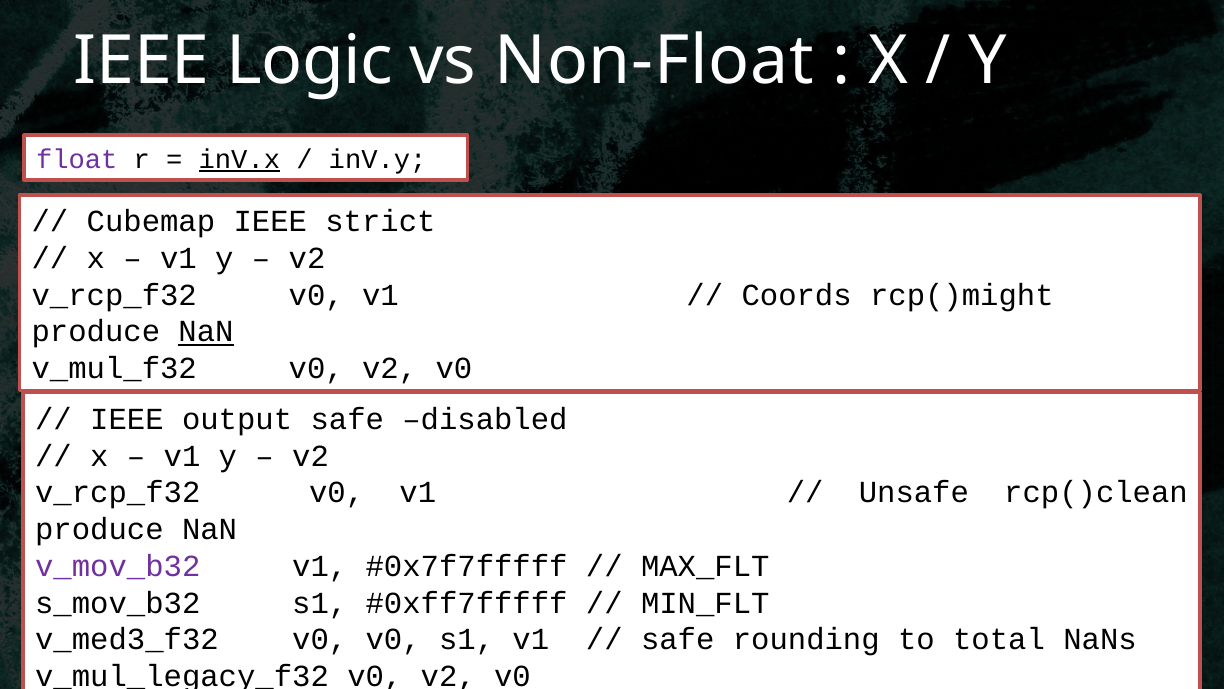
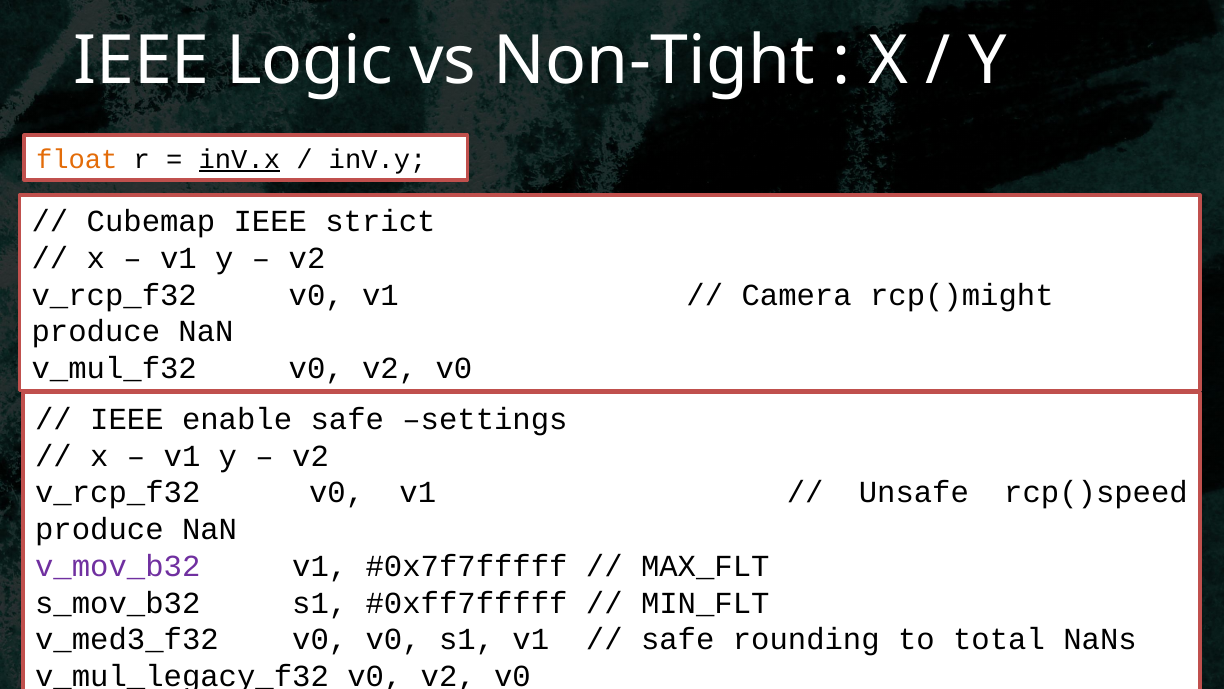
Non-Float: Non-Float -> Non-Tight
float colour: purple -> orange
Coords: Coords -> Camera
NaN at (206, 331) underline: present -> none
output: output -> enable
disabled: disabled -> settings
rcp()clean: rcp()clean -> rcp()speed
